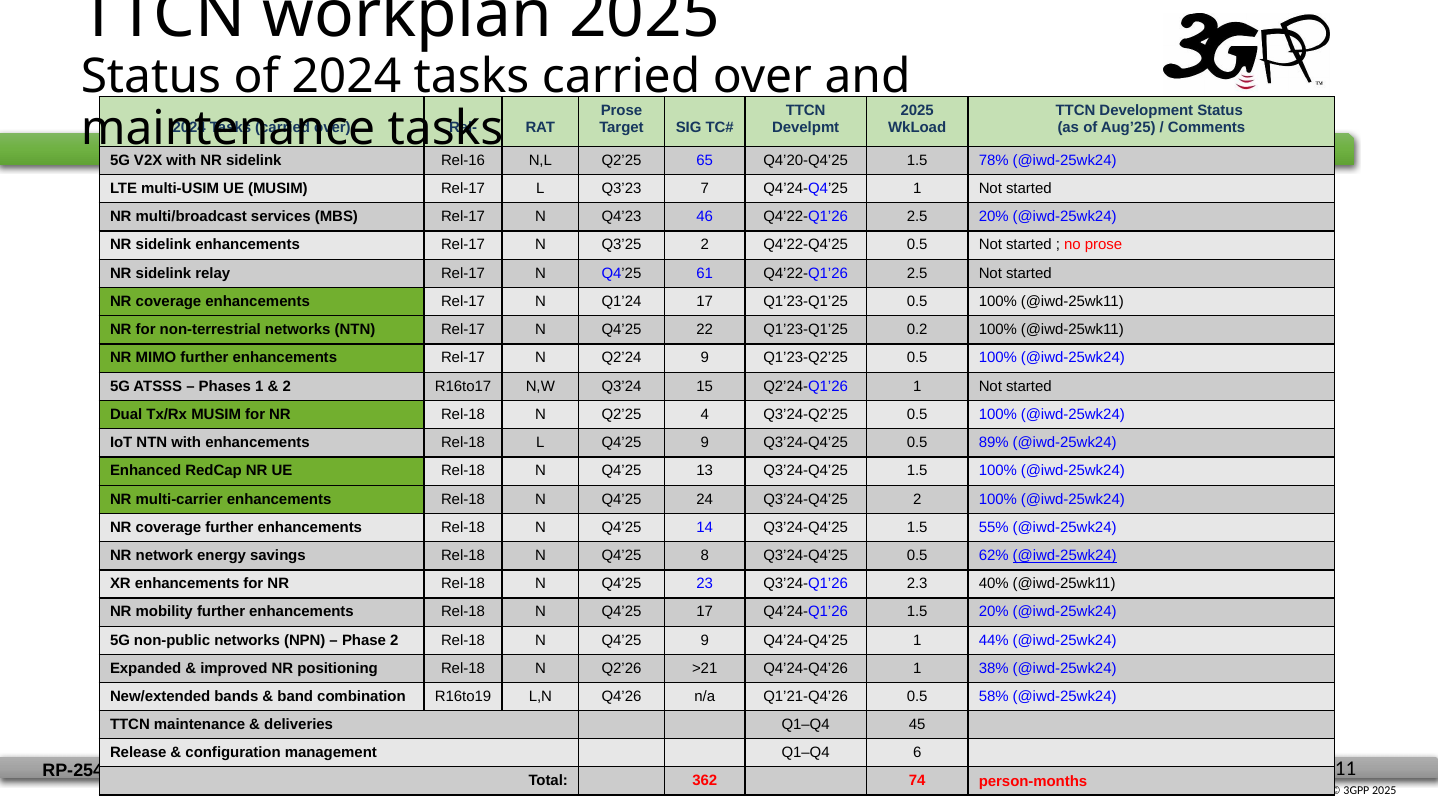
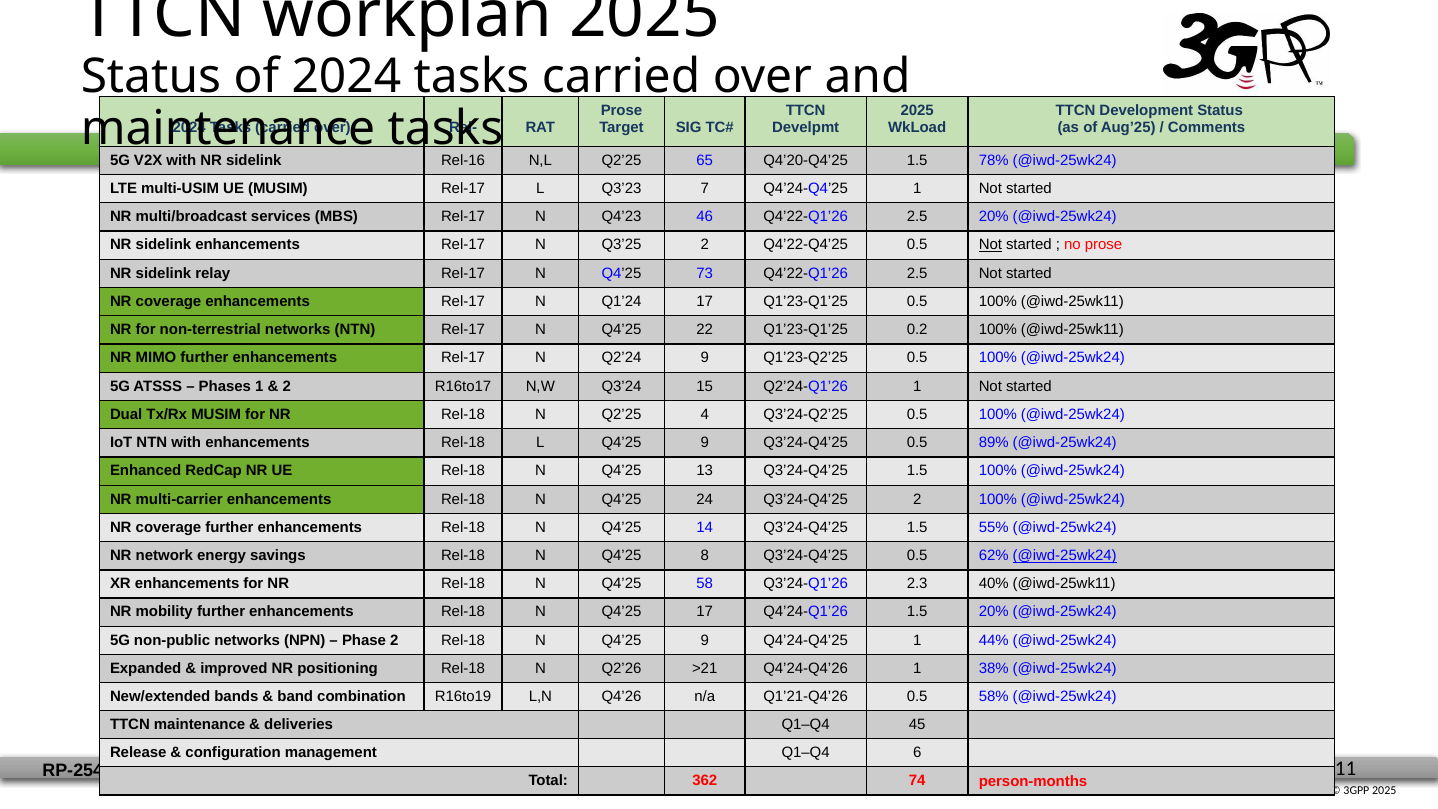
Not at (990, 245) underline: none -> present
61: 61 -> 73
23: 23 -> 58
